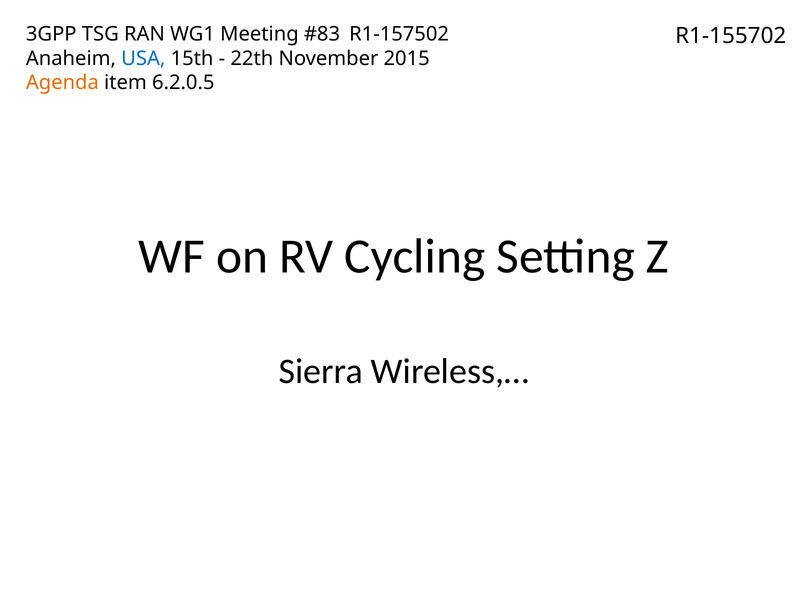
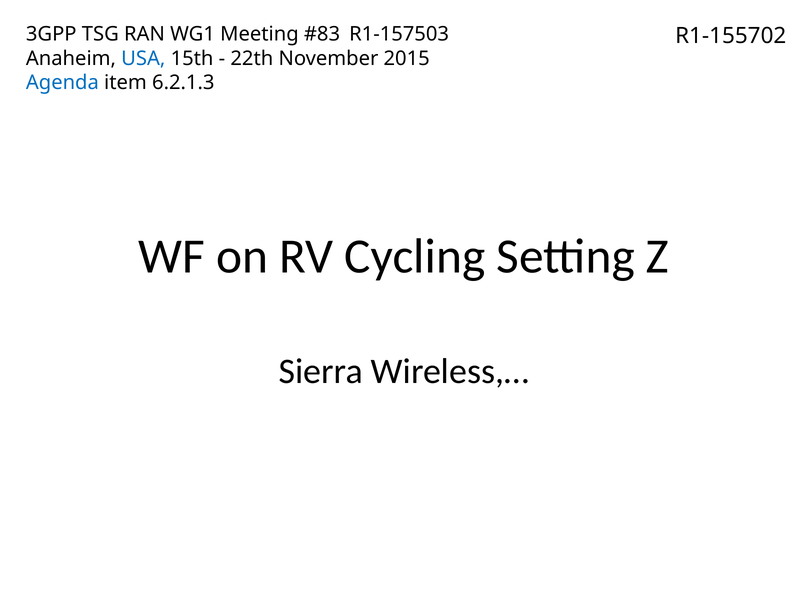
R1-157502: R1-157502 -> R1-157503
Agenda colour: orange -> blue
6.2.0.5: 6.2.0.5 -> 6.2.1.3
